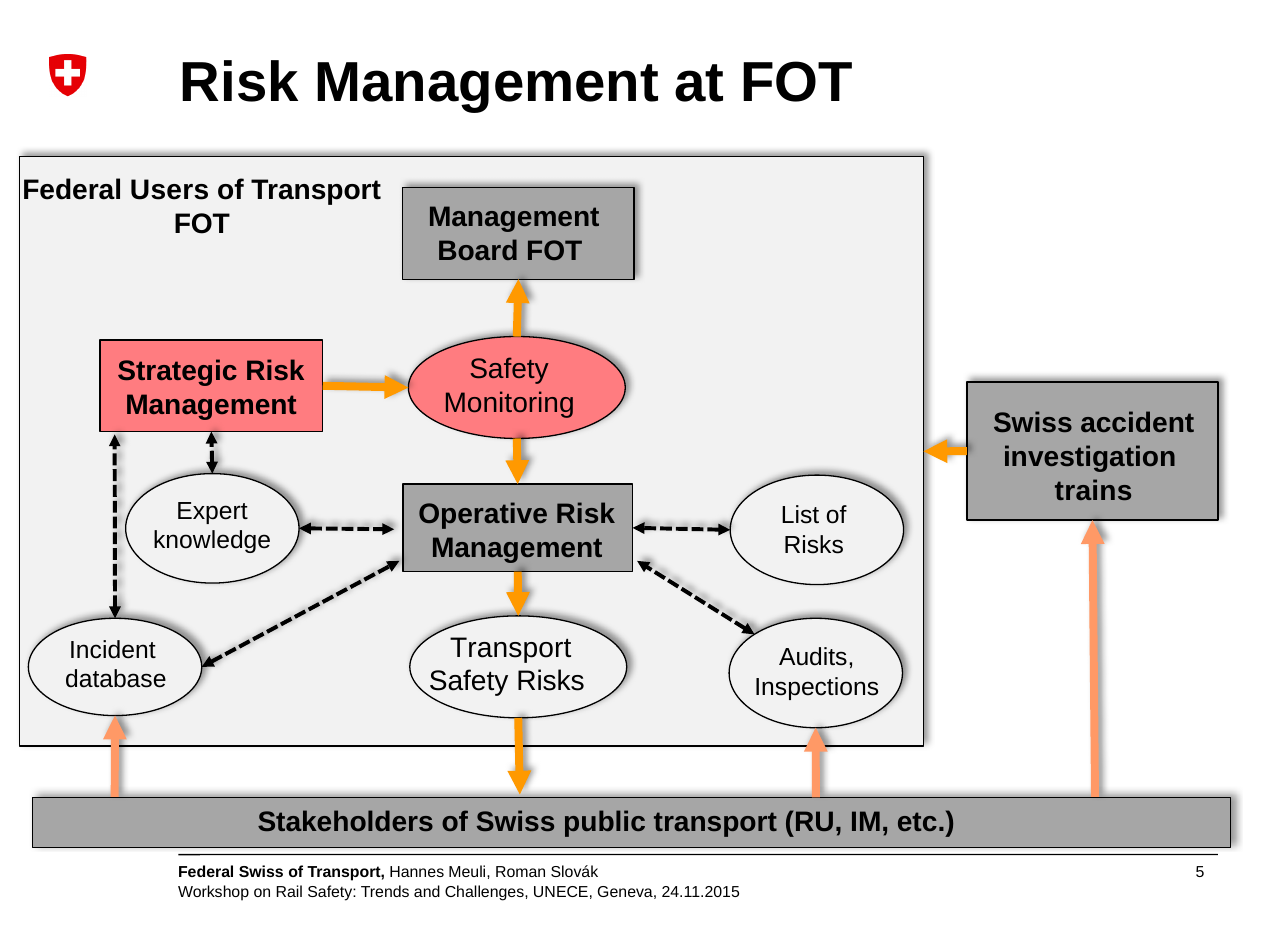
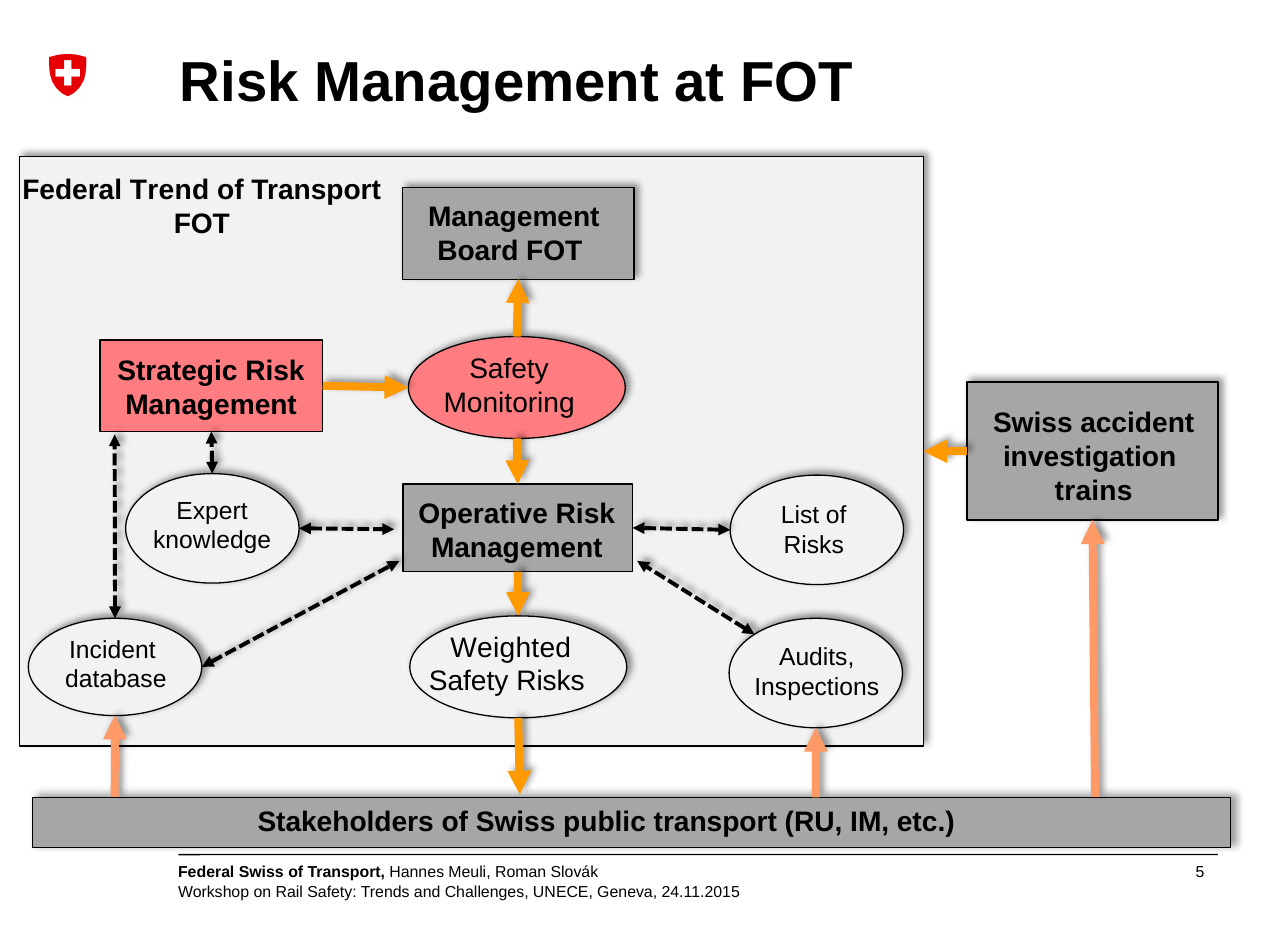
Users: Users -> Trend
Transport at (511, 648): Transport -> Weighted
